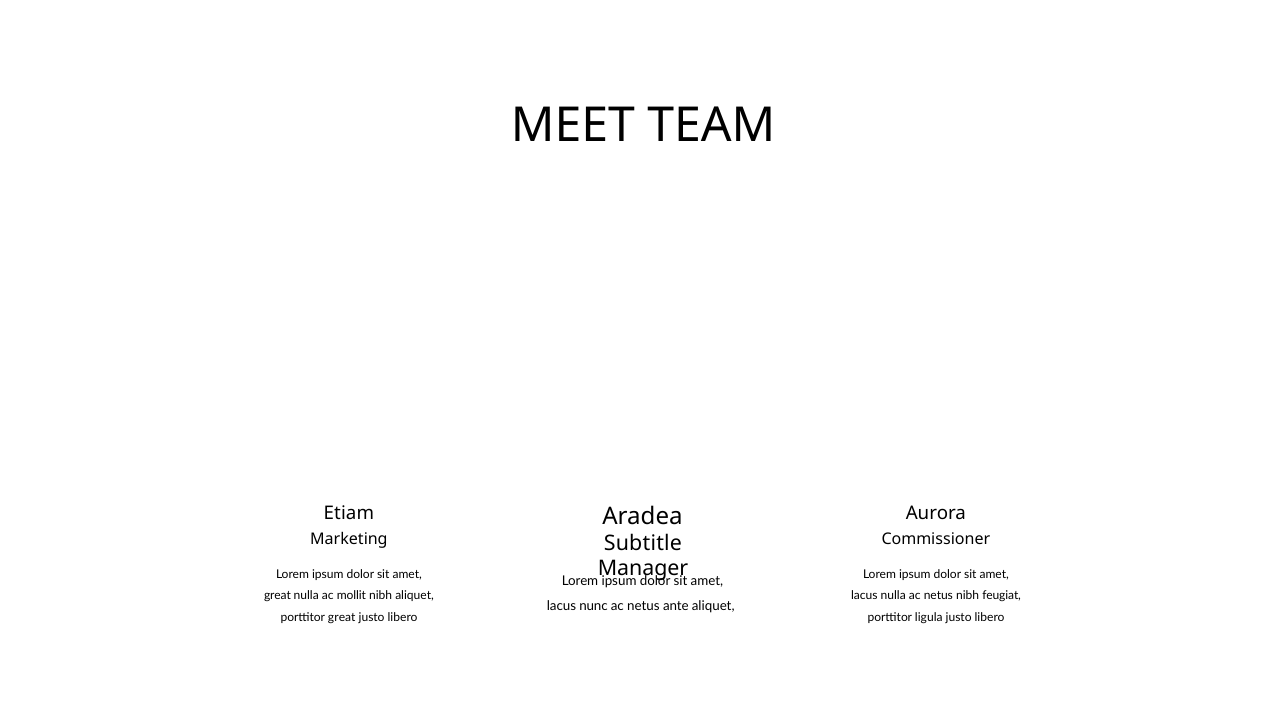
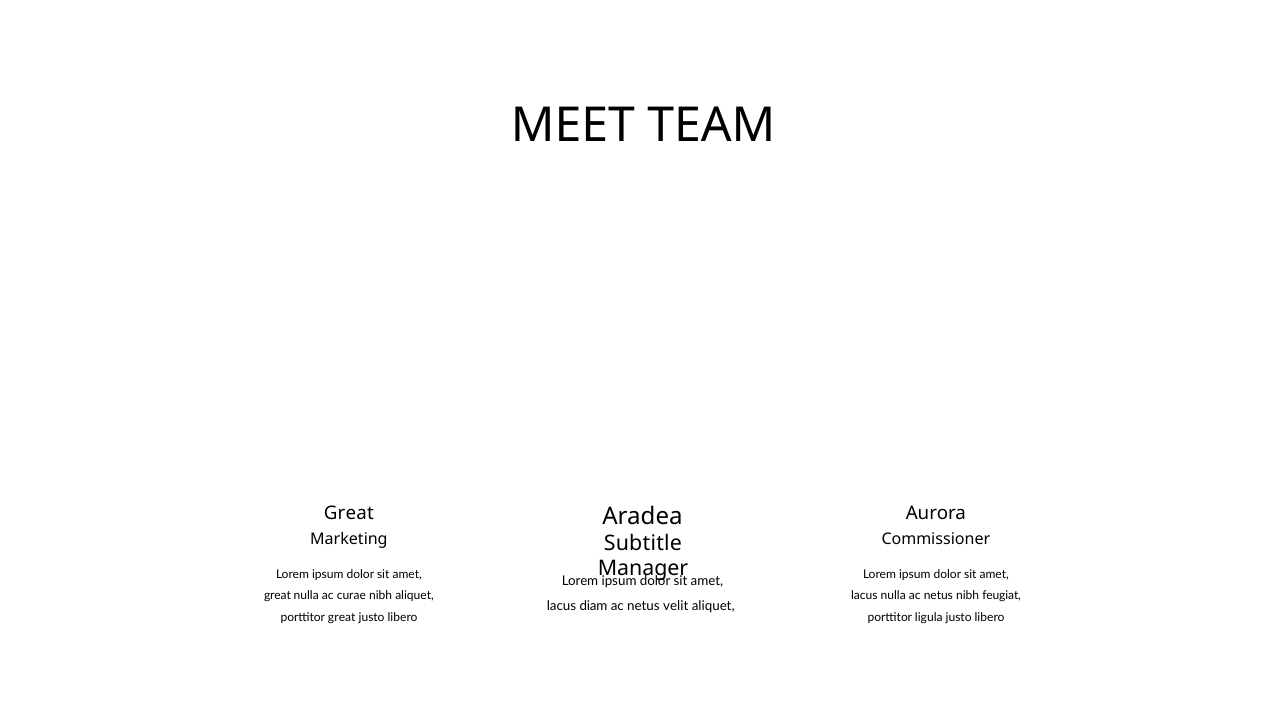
Etiam at (349, 513): Etiam -> Great
mollit: mollit -> curae
nunc: nunc -> diam
ante: ante -> velit
